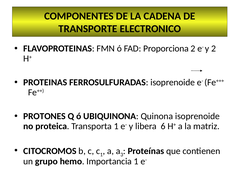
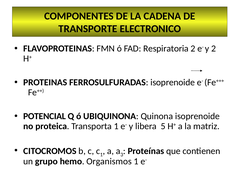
Proporciona: Proporciona -> Respiratoria
PROTONES: PROTONES -> POTENCIAL
6: 6 -> 5
Importancia: Importancia -> Organismos
